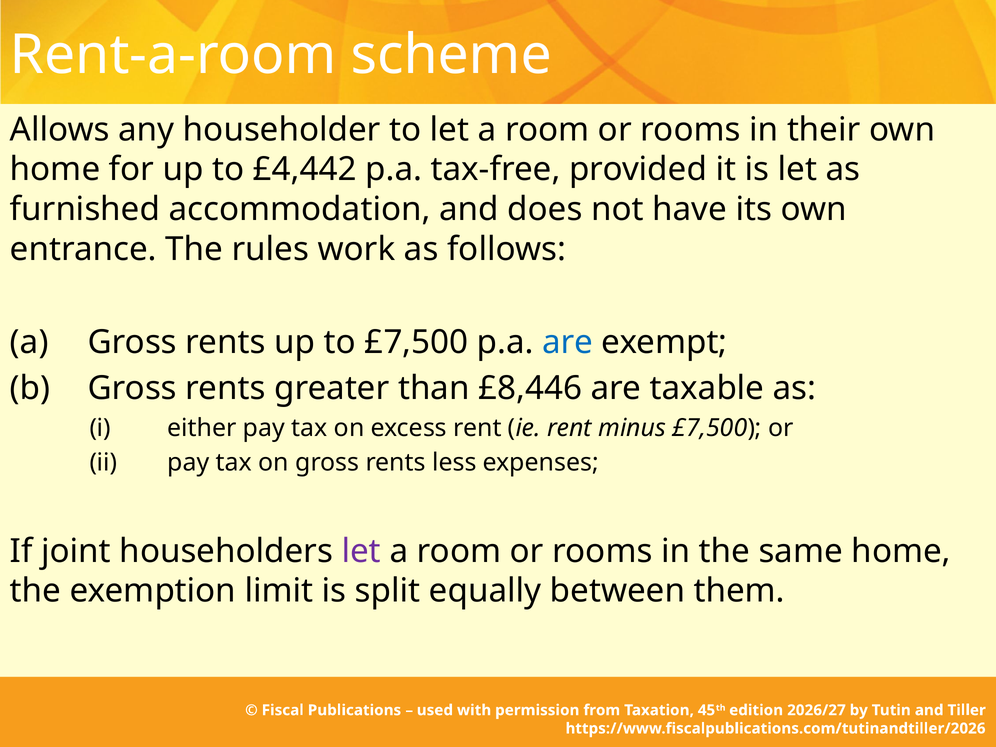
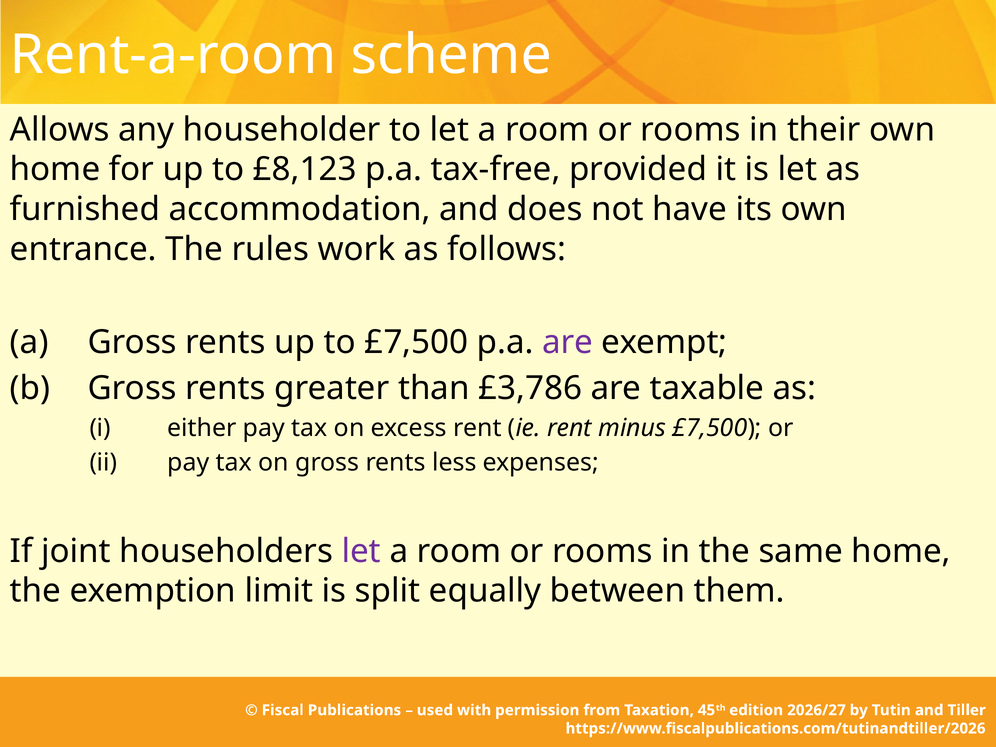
£4,442: £4,442 -> £8,123
are at (568, 342) colour: blue -> purple
£8,446: £8,446 -> £3,786
